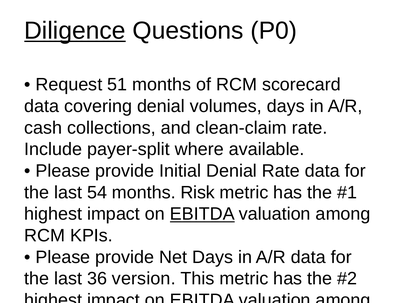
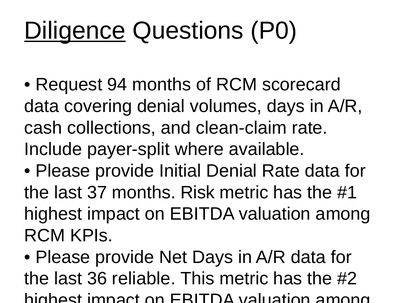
51: 51 -> 94
54: 54 -> 37
EBITDA at (202, 214) underline: present -> none
version: version -> reliable
